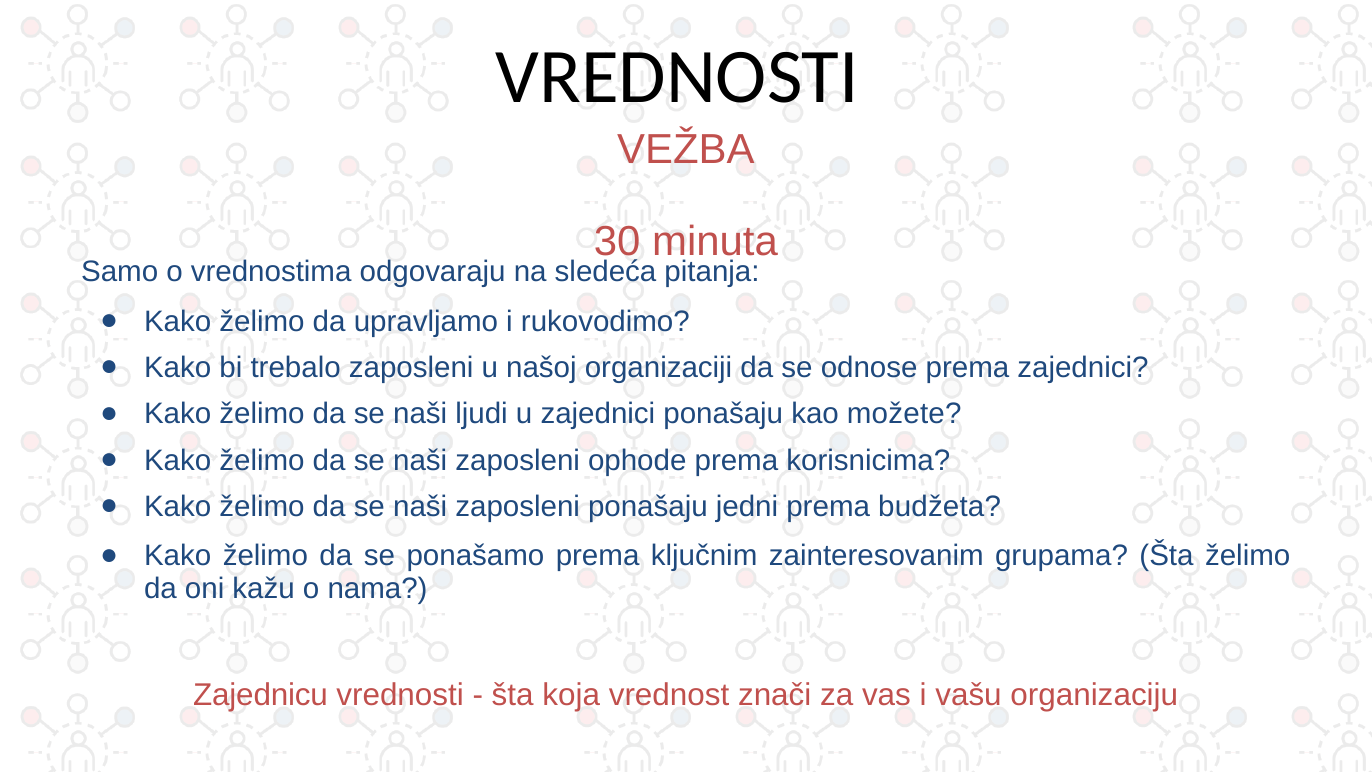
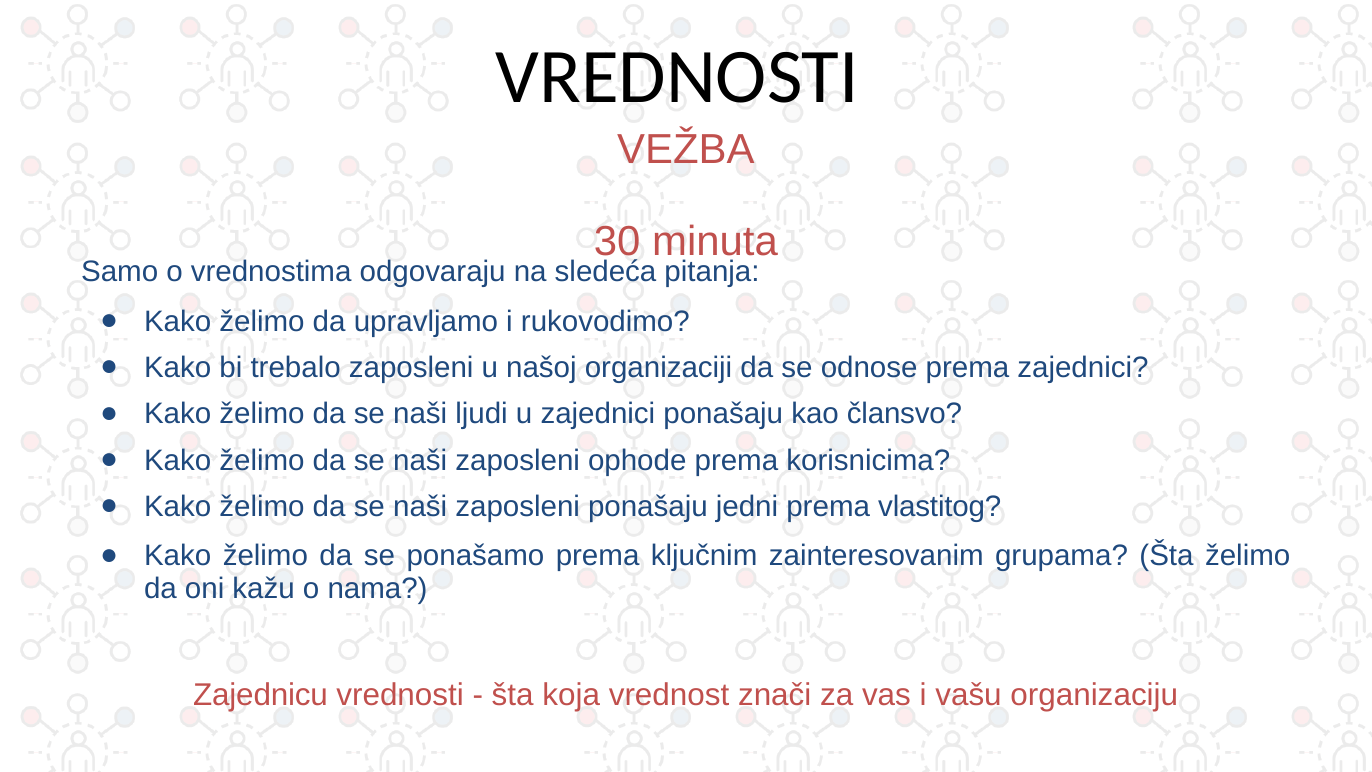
možete: možete -> člansvo
budžeta: budžeta -> vlastitog
